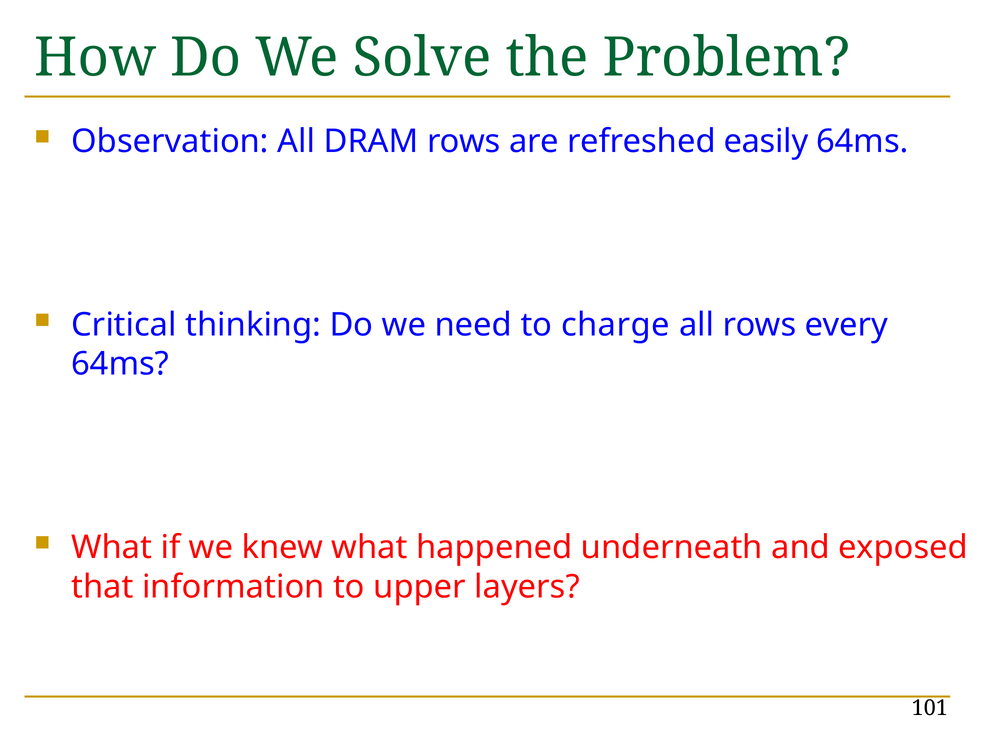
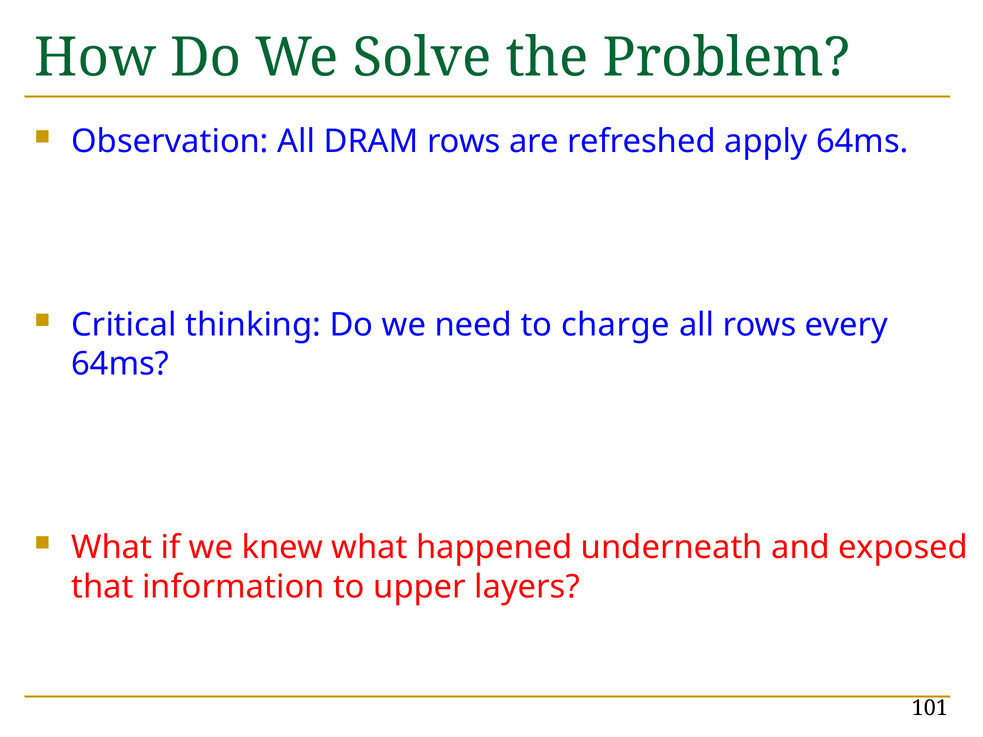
easily: easily -> apply
